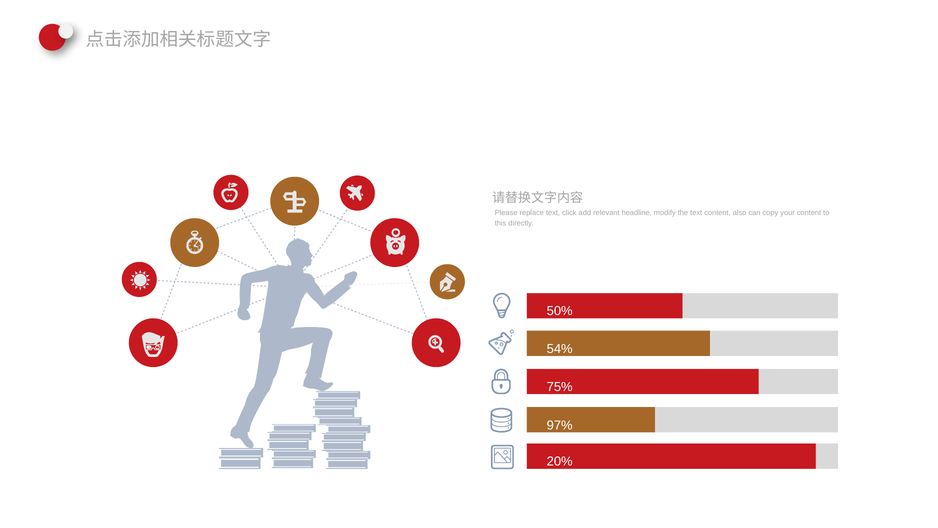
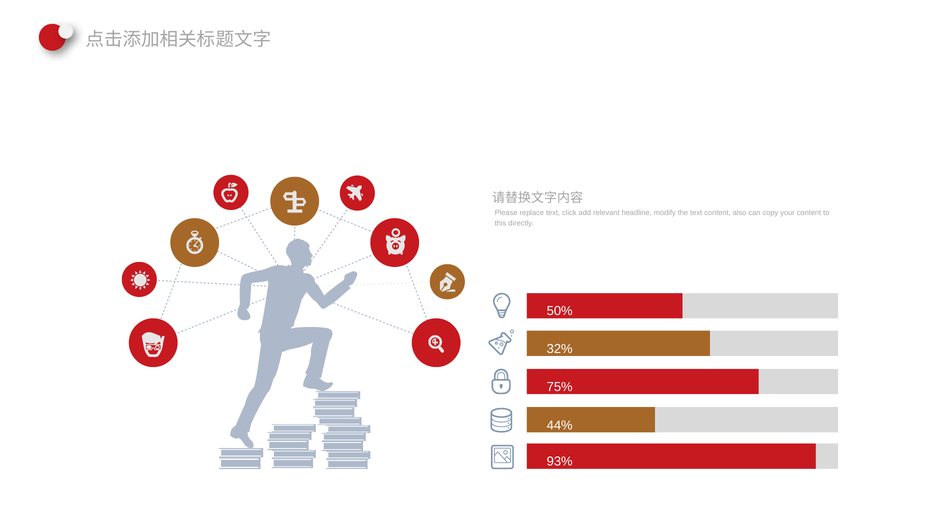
54%: 54% -> 32%
97%: 97% -> 44%
20%: 20% -> 93%
